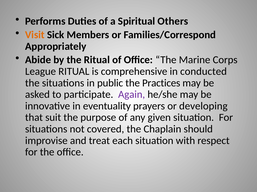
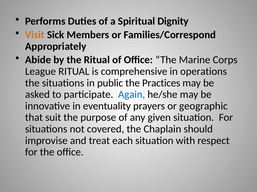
Others: Others -> Dignity
conducted: conducted -> operations
Again colour: purple -> blue
developing: developing -> geographic
